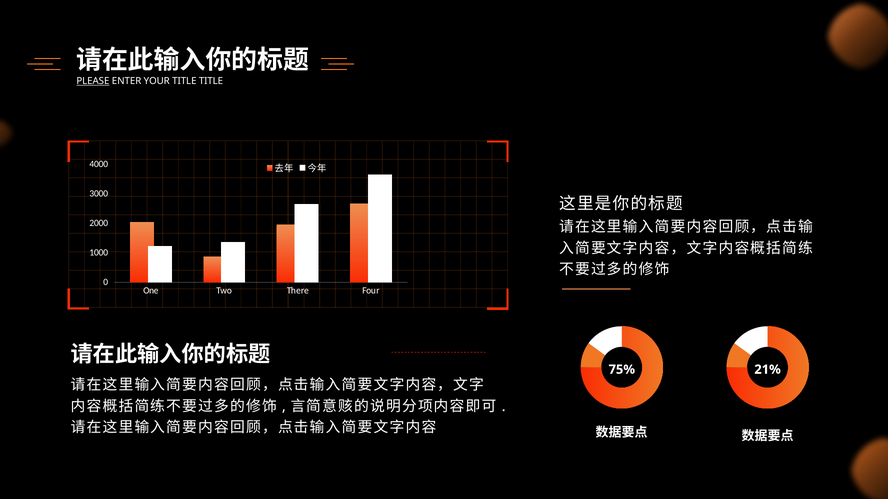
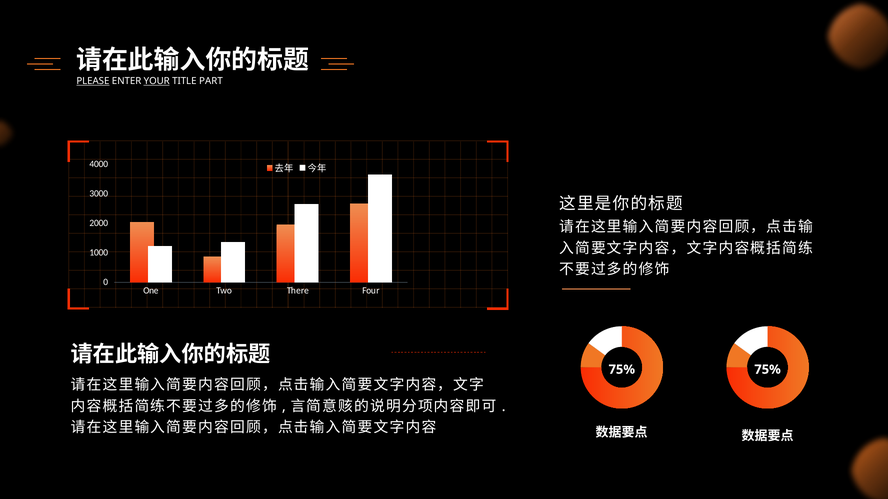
YOUR underline: none -> present
TITLE TITLE: TITLE -> PART
75% 21%: 21% -> 75%
